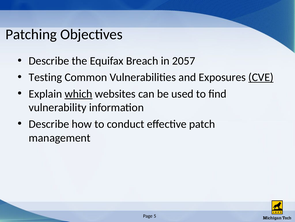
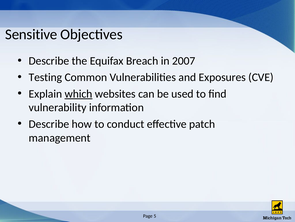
Patching: Patching -> Sensitive
2057: 2057 -> 2007
CVE underline: present -> none
